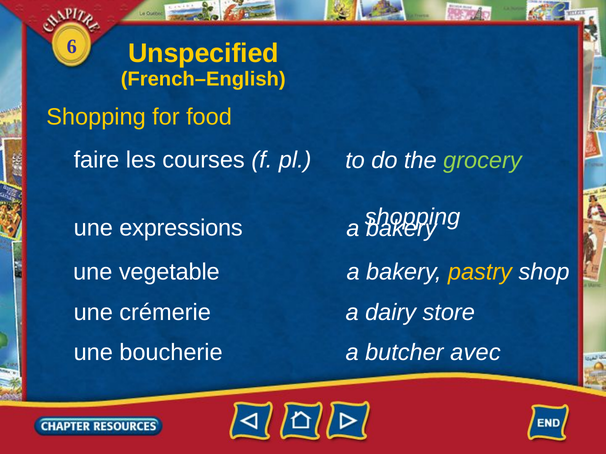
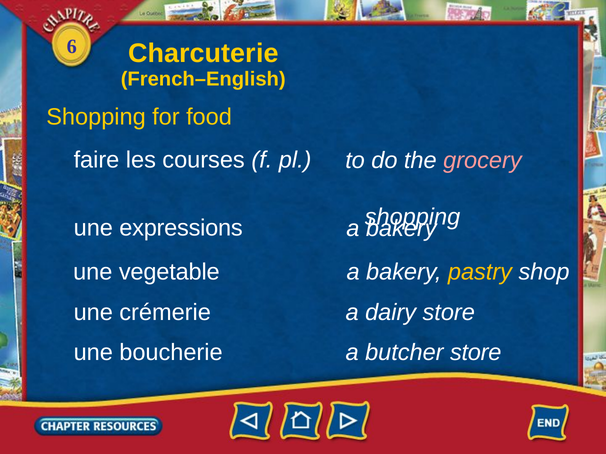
Unspecified: Unspecified -> Charcuterie
grocery colour: light green -> pink
butcher avec: avec -> store
